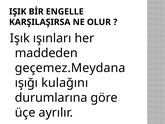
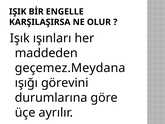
kulağını: kulağını -> görevini
